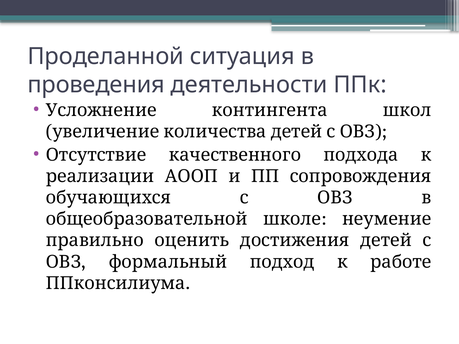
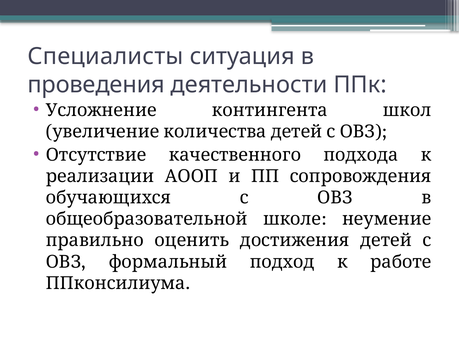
Проделанной: Проделанной -> Специалисты
